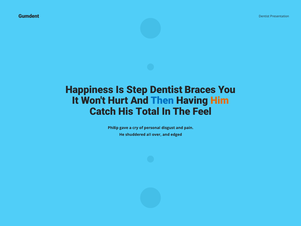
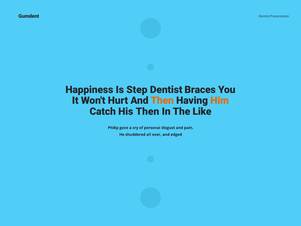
Then at (162, 101) colour: blue -> orange
His Total: Total -> Then
Feel: Feel -> Like
